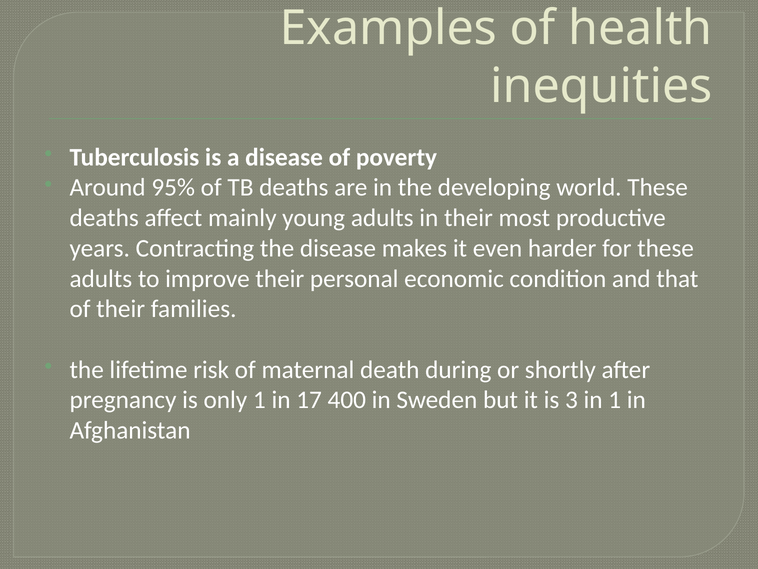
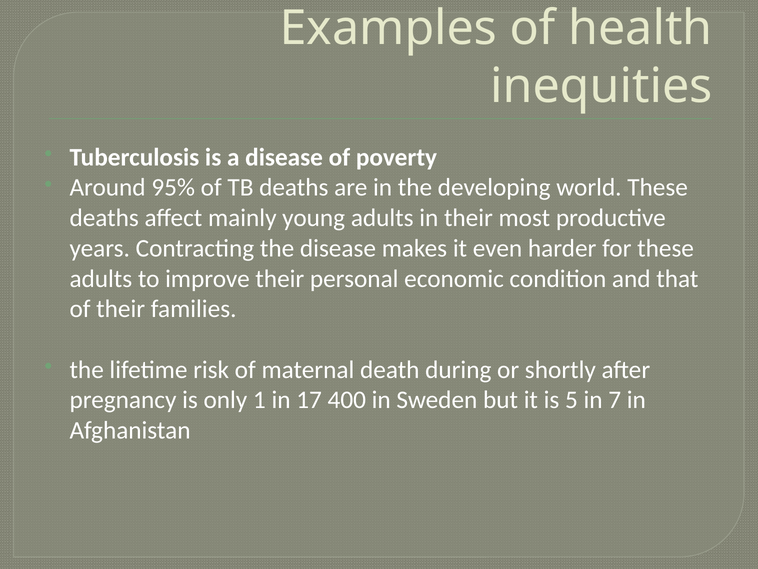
3: 3 -> 5
in 1: 1 -> 7
